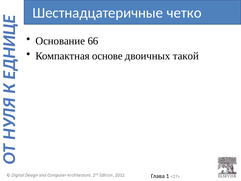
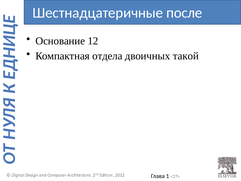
четко: четко -> после
66: 66 -> 12
основе: основе -> отдела
